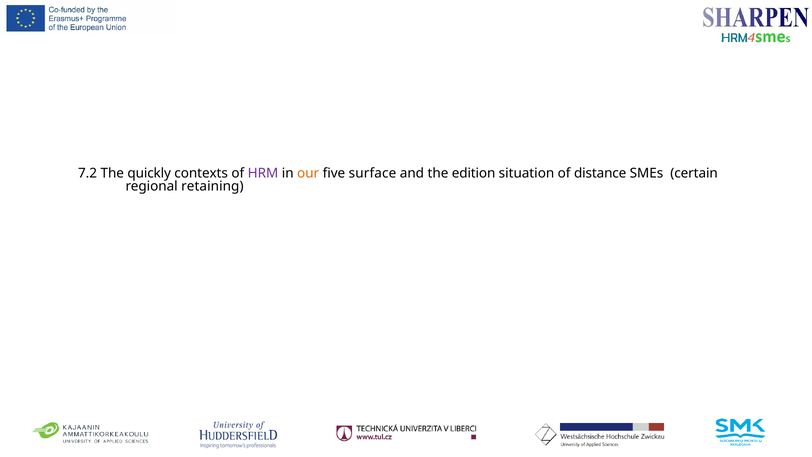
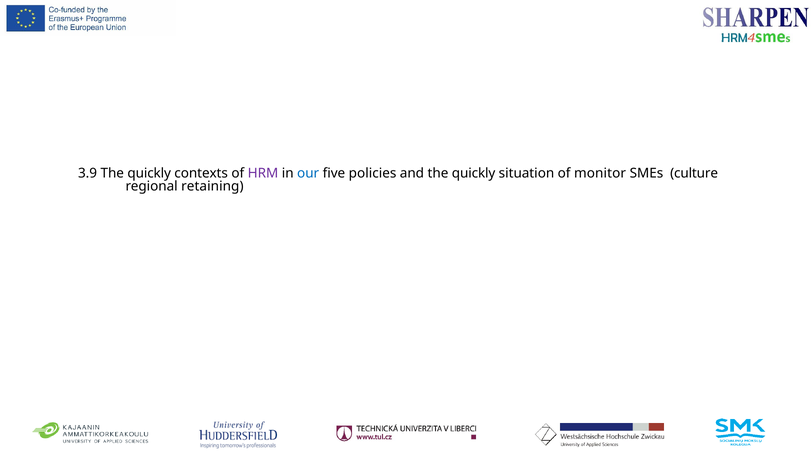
7.2: 7.2 -> 3.9
our colour: orange -> blue
surface: surface -> policies
and the edition: edition -> quickly
distance: distance -> monitor
certain: certain -> culture
